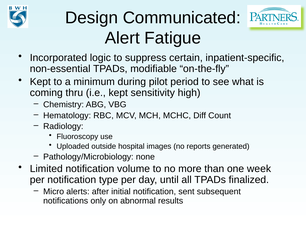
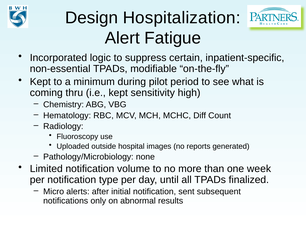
Communicated: Communicated -> Hospitalization
